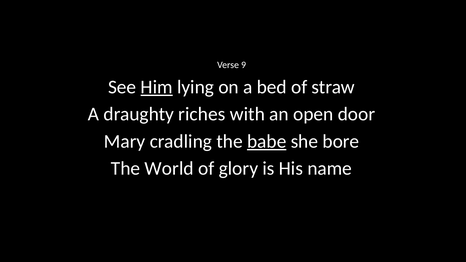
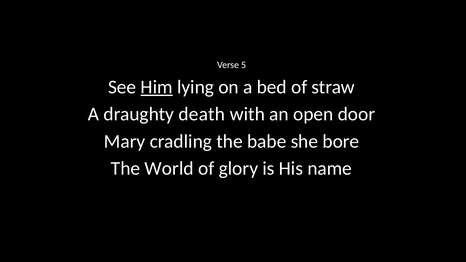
9: 9 -> 5
riches: riches -> death
babe underline: present -> none
